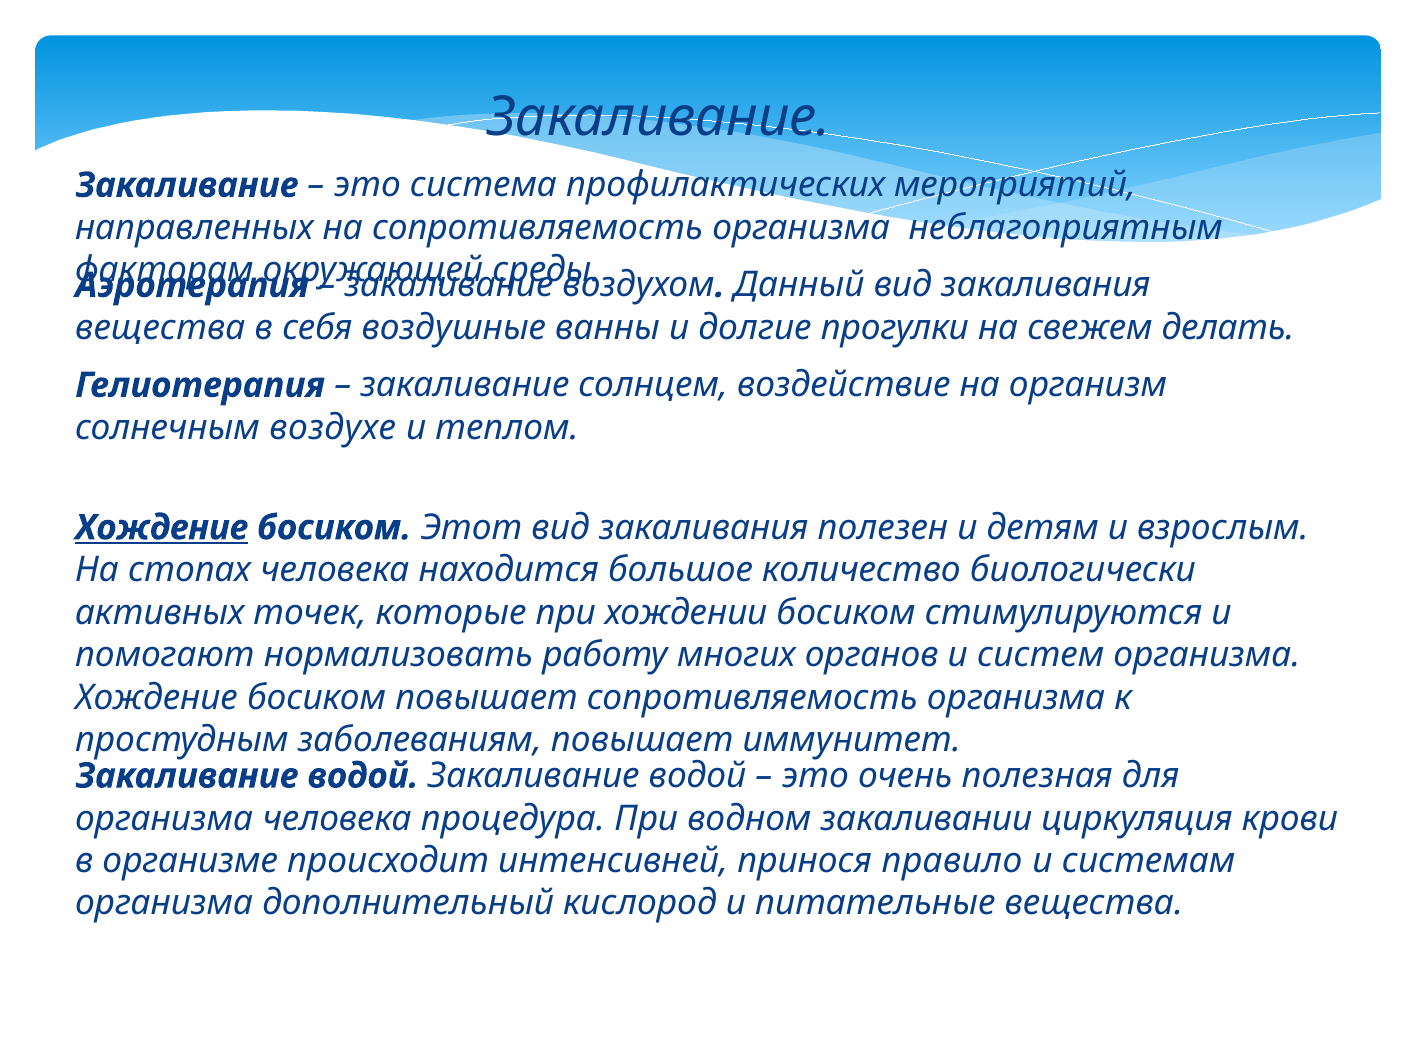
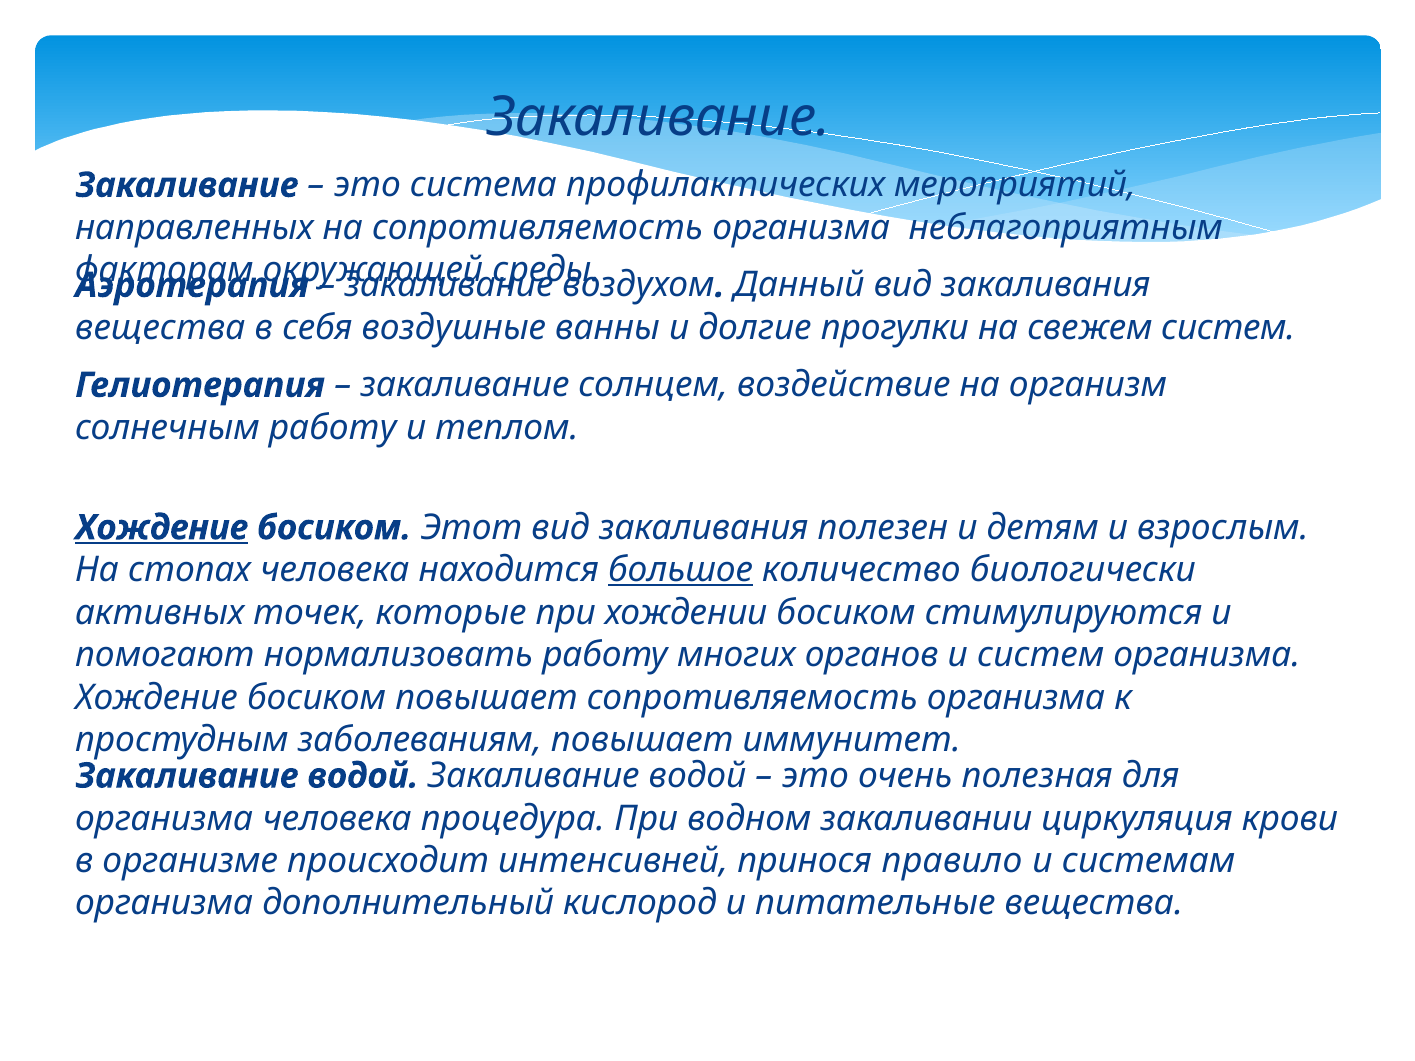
свежем делать: делать -> систем
солнечным воздухе: воздухе -> работу
большое underline: none -> present
